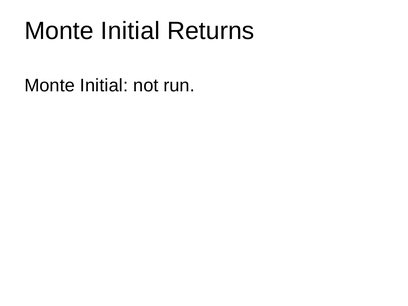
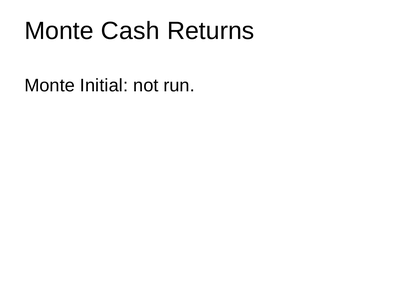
Initial at (130, 31): Initial -> Cash
